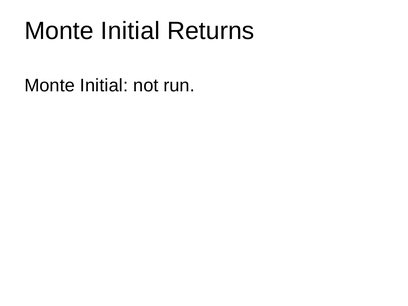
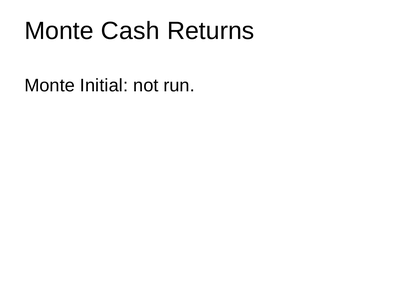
Initial at (130, 31): Initial -> Cash
